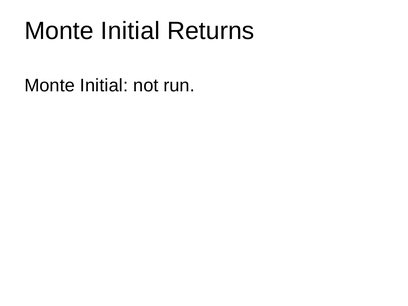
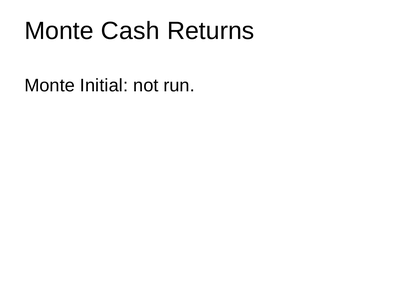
Initial at (130, 31): Initial -> Cash
